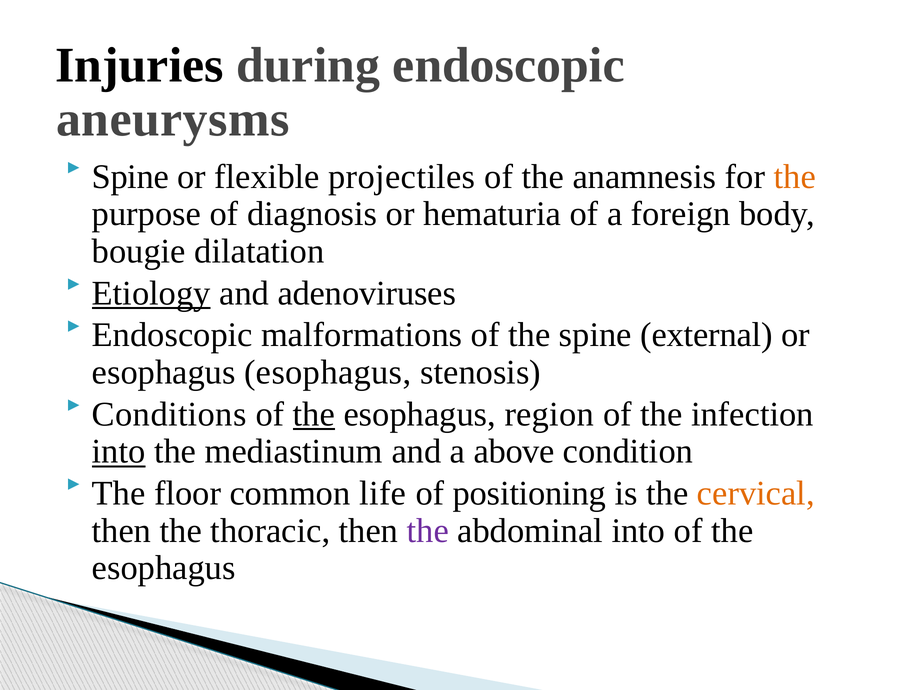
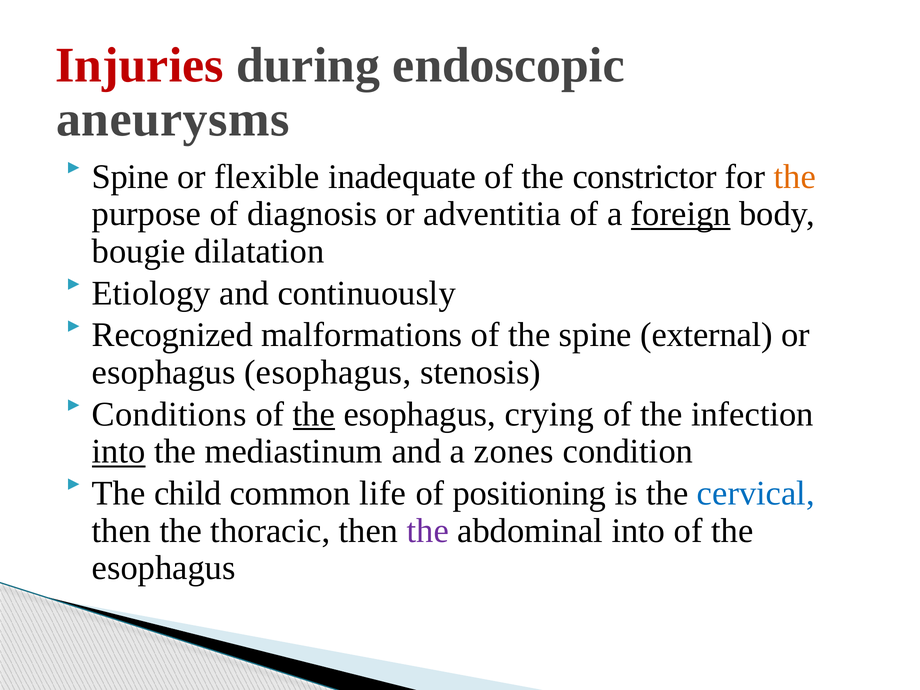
Injuries colour: black -> red
projectiles: projectiles -> inadequate
anamnesis: anamnesis -> constrictor
hematuria: hematuria -> adventitia
foreign underline: none -> present
Etiology underline: present -> none
adenoviruses: adenoviruses -> continuously
Endoscopic at (172, 335): Endoscopic -> Recognized
region: region -> crying
above: above -> zones
floor: floor -> child
cervical colour: orange -> blue
